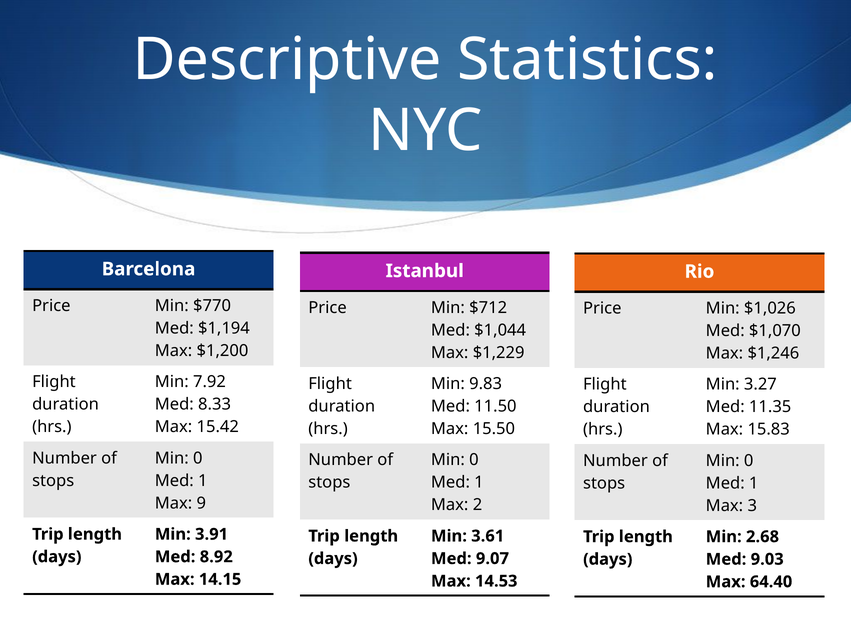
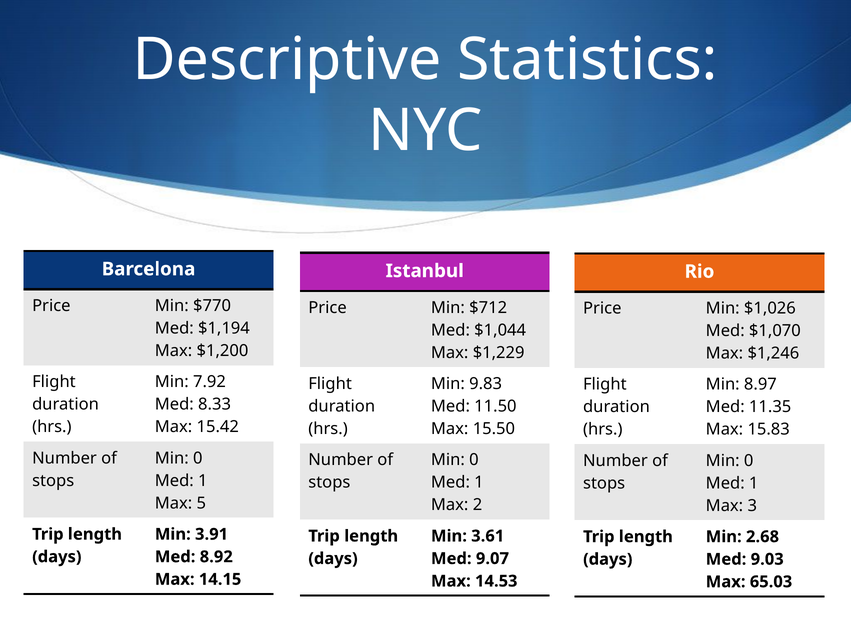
3.27: 3.27 -> 8.97
9: 9 -> 5
64.40: 64.40 -> 65.03
